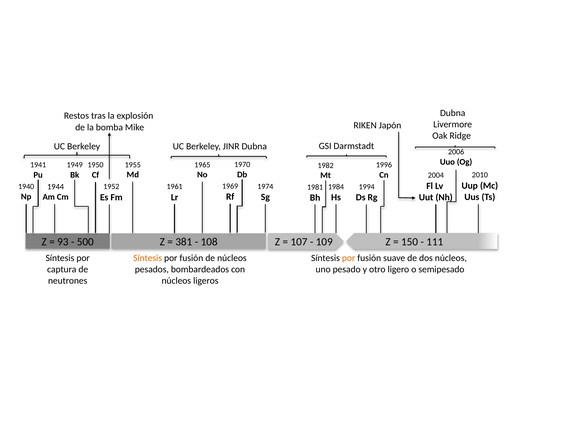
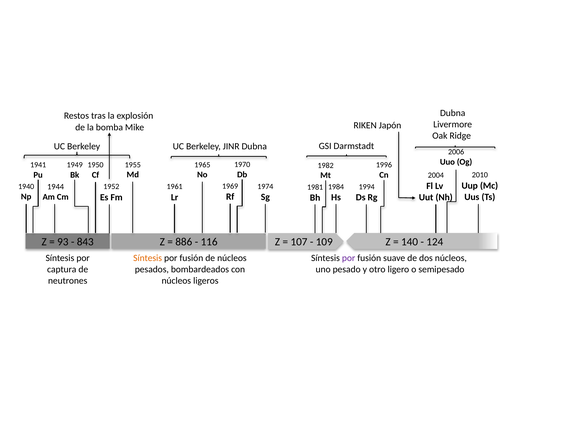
150: 150 -> 140
111: 111 -> 124
500: 500 -> 843
381: 381 -> 886
108: 108 -> 116
por at (349, 258) colour: orange -> purple
